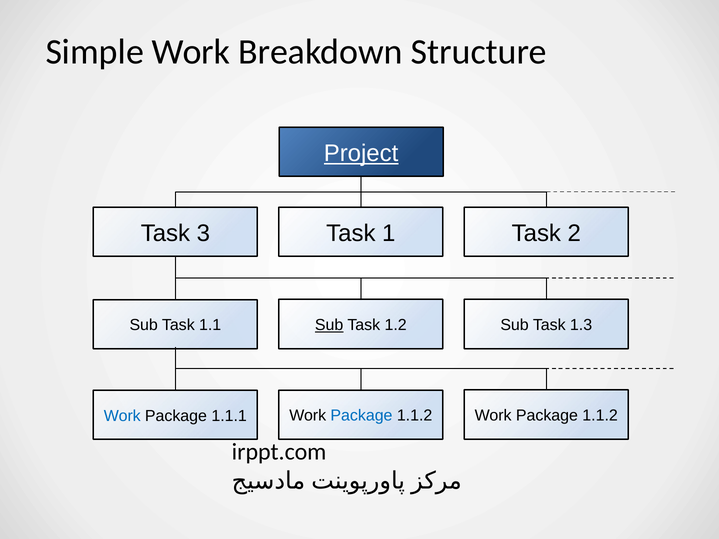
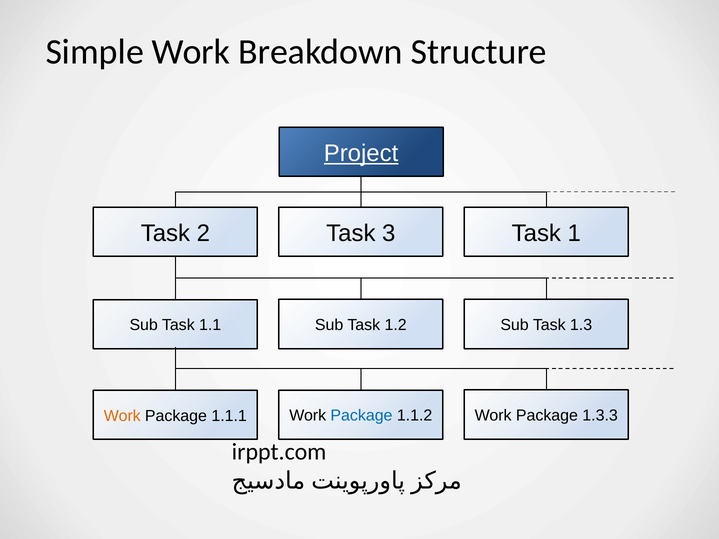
3: 3 -> 2
1: 1 -> 3
2: 2 -> 1
Sub at (329, 325) underline: present -> none
Work at (122, 416) colour: blue -> orange
1.1.2 Work Package 1.1.2: 1.1.2 -> 1.3.3
